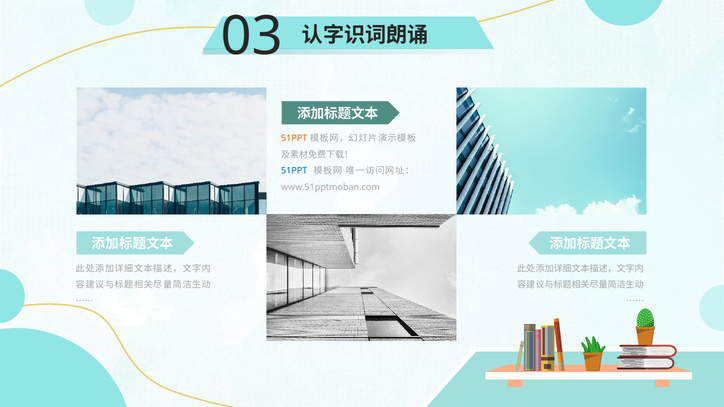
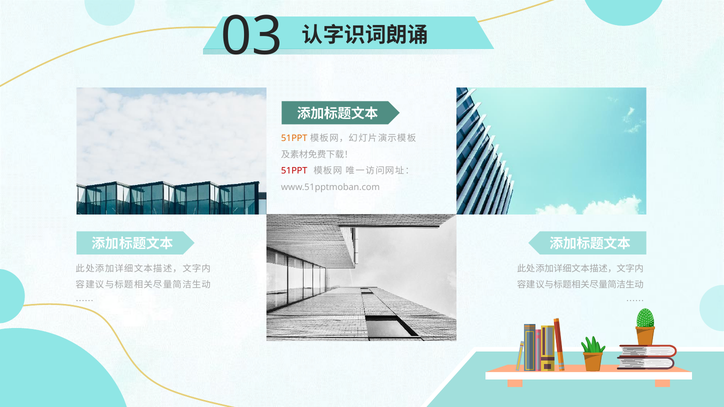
51PPT at (294, 171) colour: blue -> red
